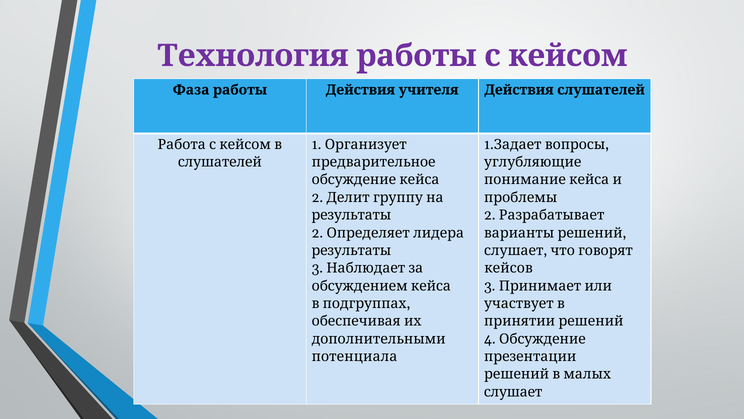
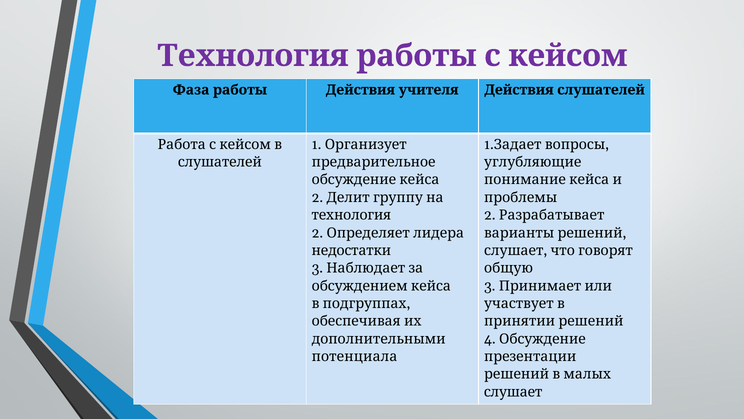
результаты at (351, 215): результаты -> технология
результаты at (351, 250): результаты -> недостатки
кейсов: кейсов -> общую
